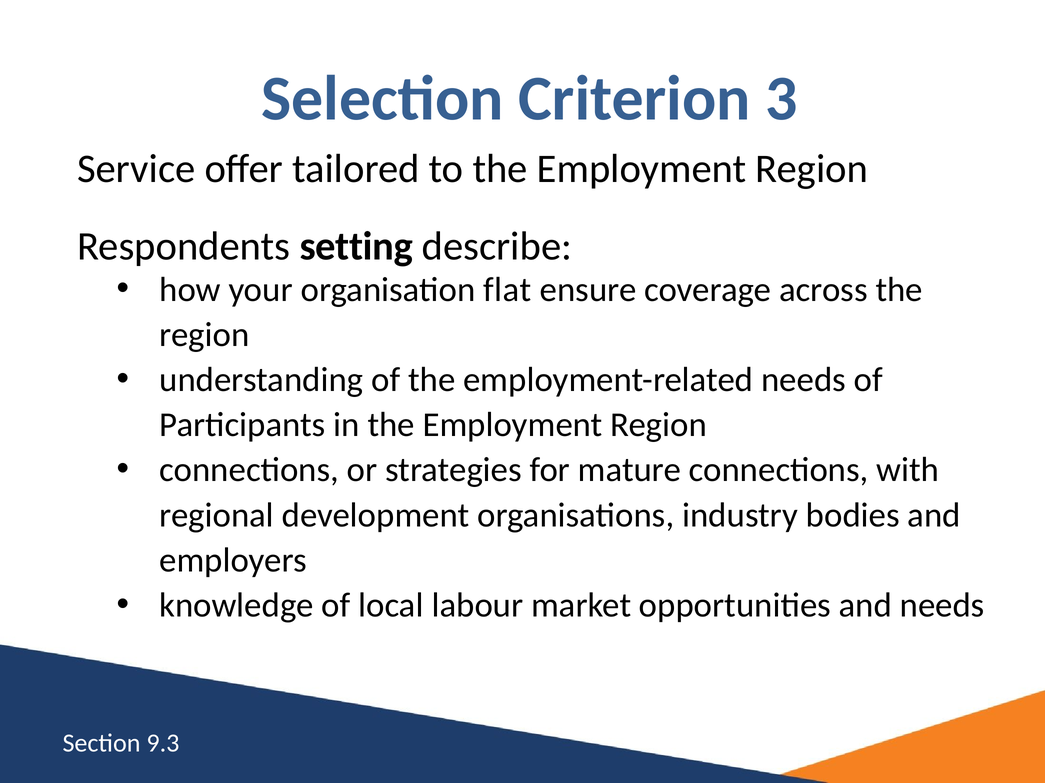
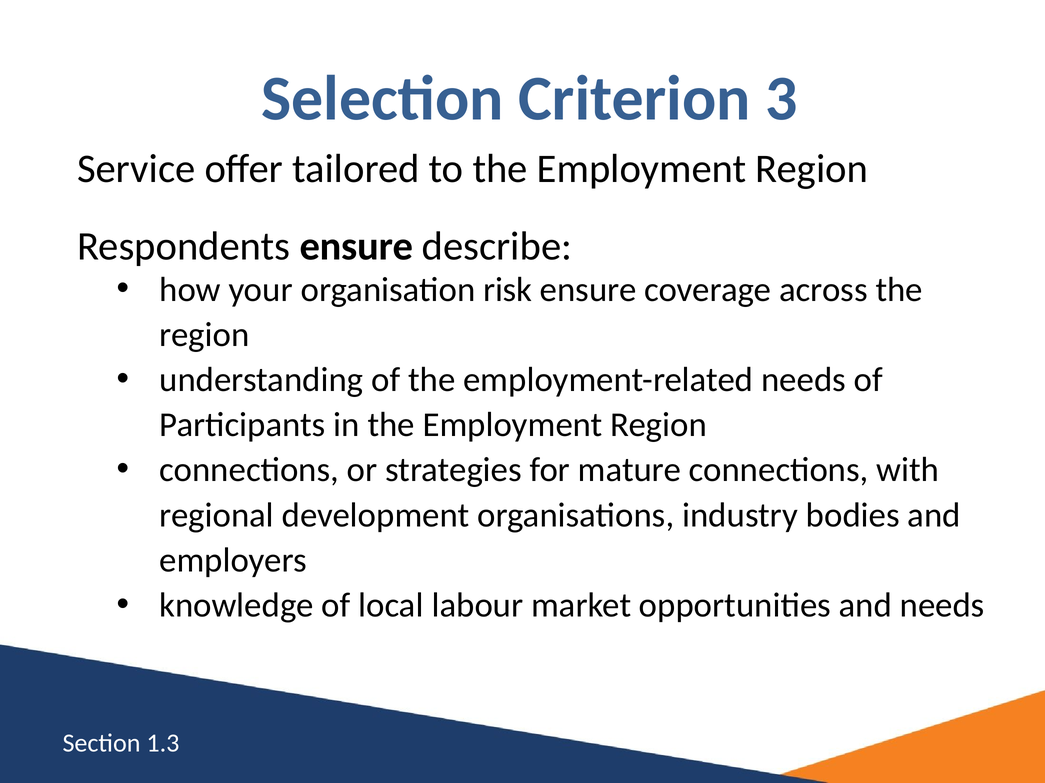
Respondents setting: setting -> ensure
flat: flat -> risk
9.3: 9.3 -> 1.3
